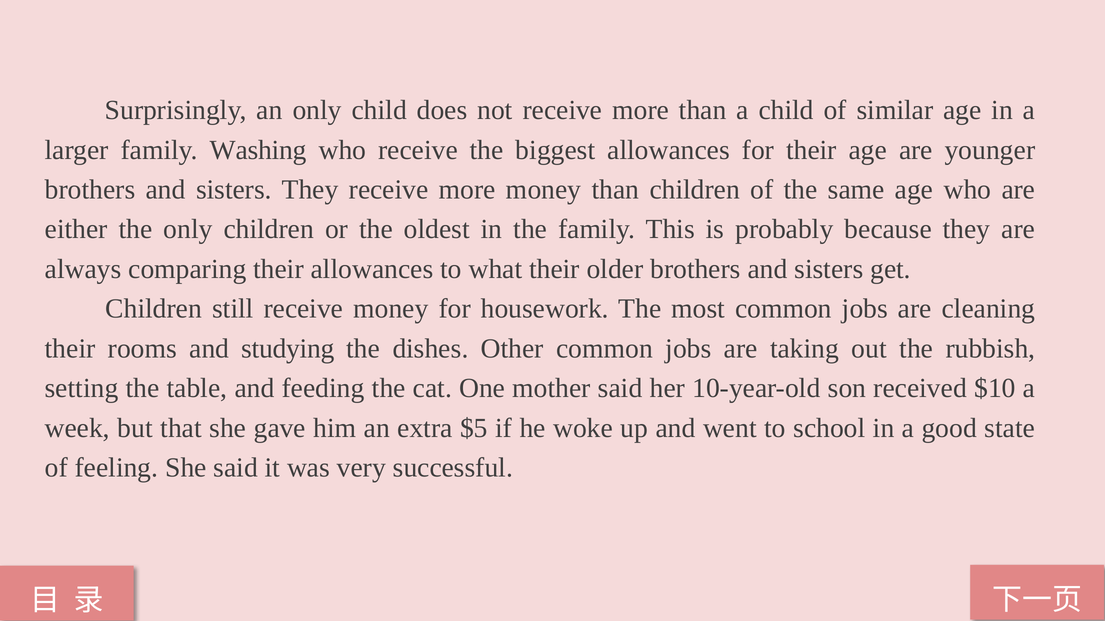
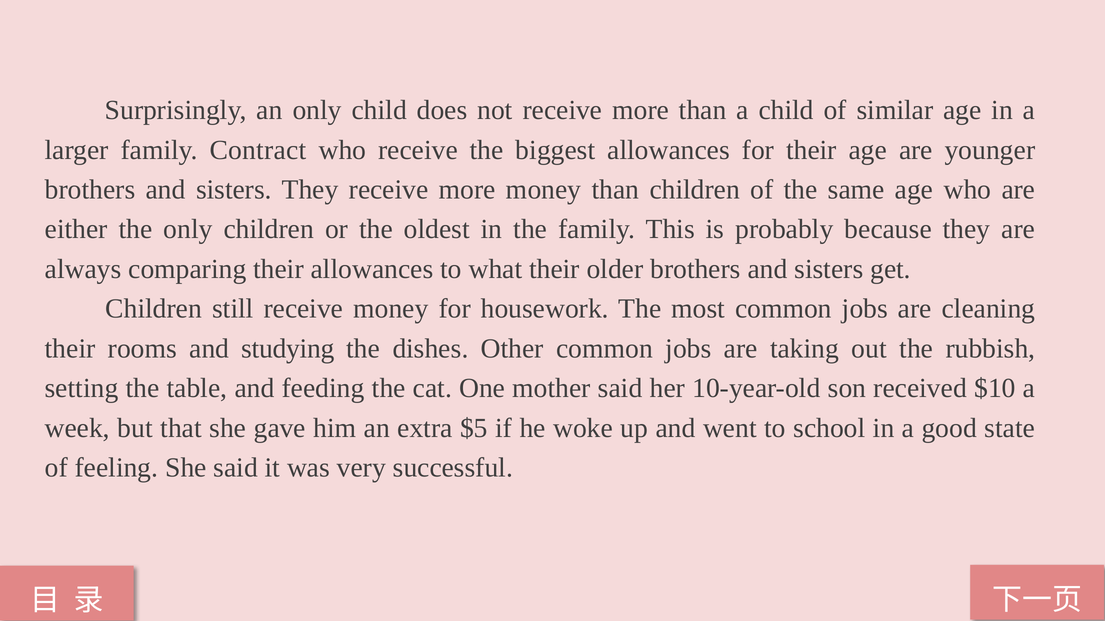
Washing: Washing -> Contract
